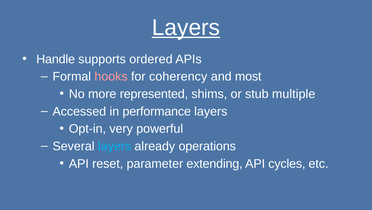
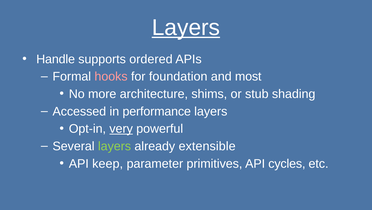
coherency: coherency -> foundation
represented: represented -> architecture
multiple: multiple -> shading
very underline: none -> present
layers at (115, 146) colour: light blue -> light green
operations: operations -> extensible
reset: reset -> keep
extending: extending -> primitives
